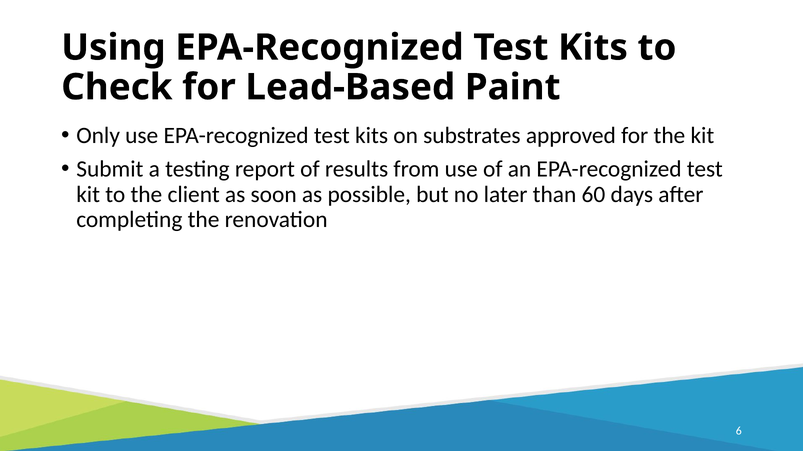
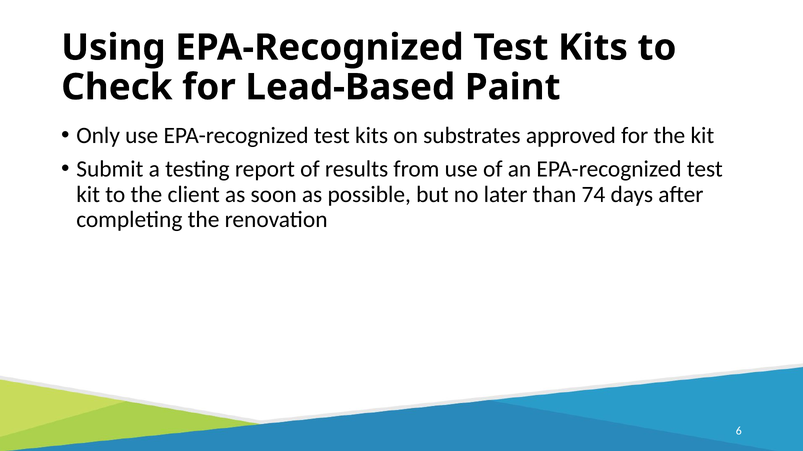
60: 60 -> 74
